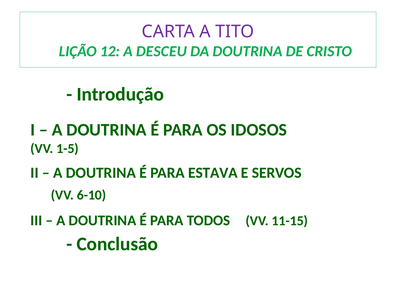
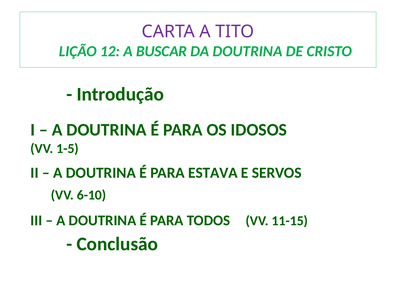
DESCEU: DESCEU -> BUSCAR
